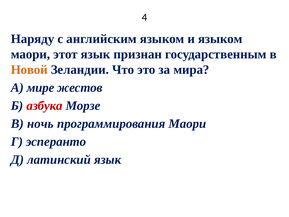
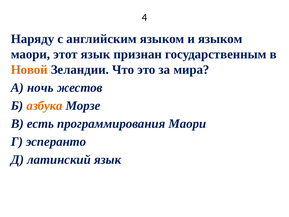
мире: мире -> ночь
азбука colour: red -> orange
ночь: ночь -> есть
